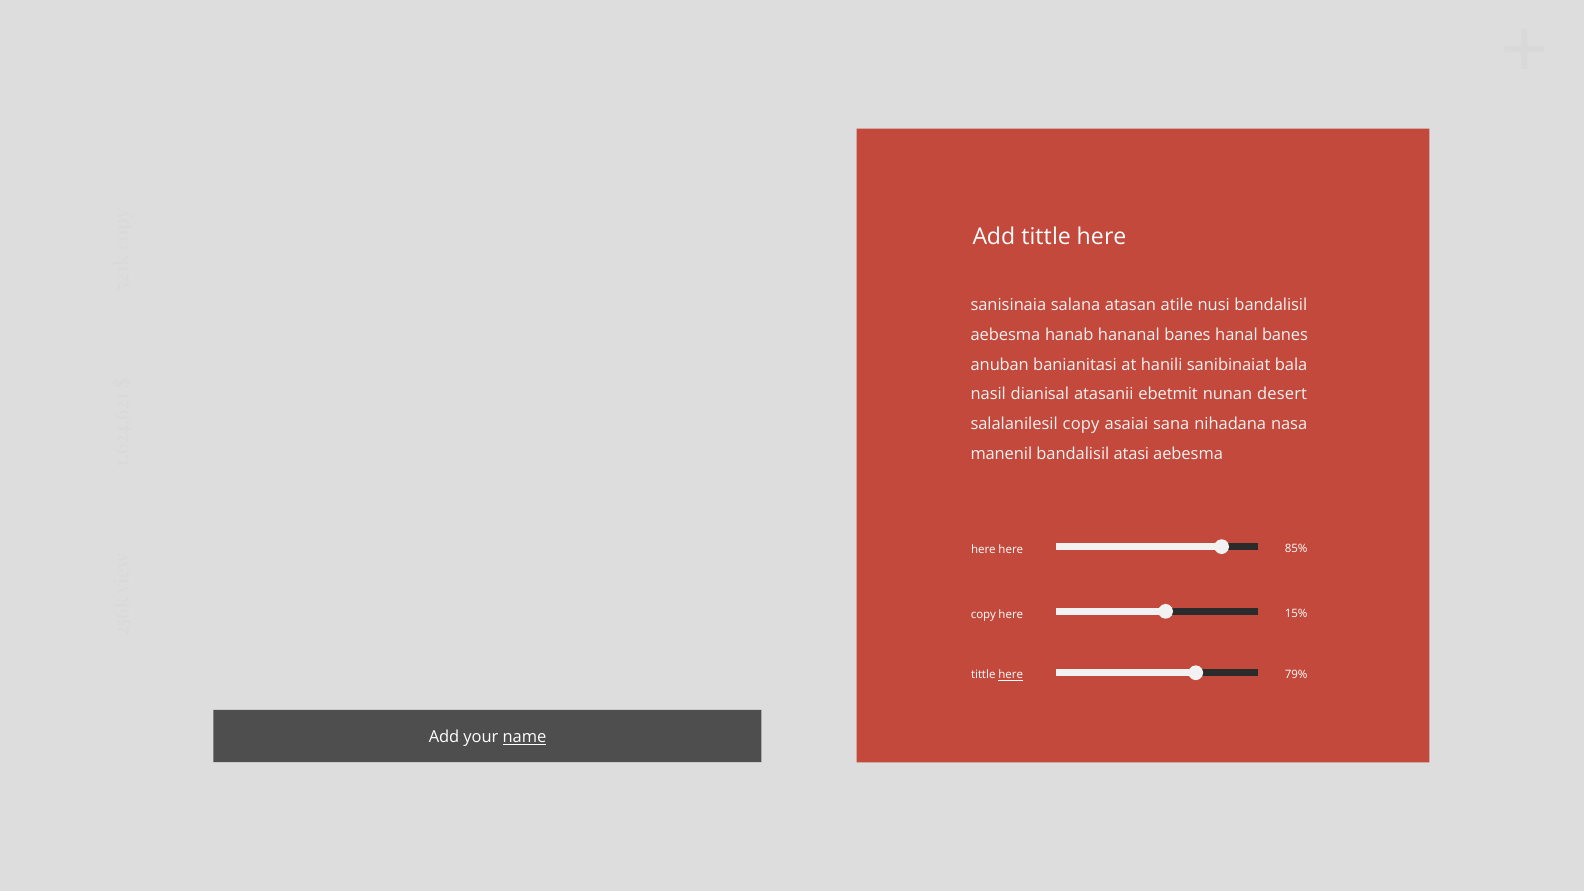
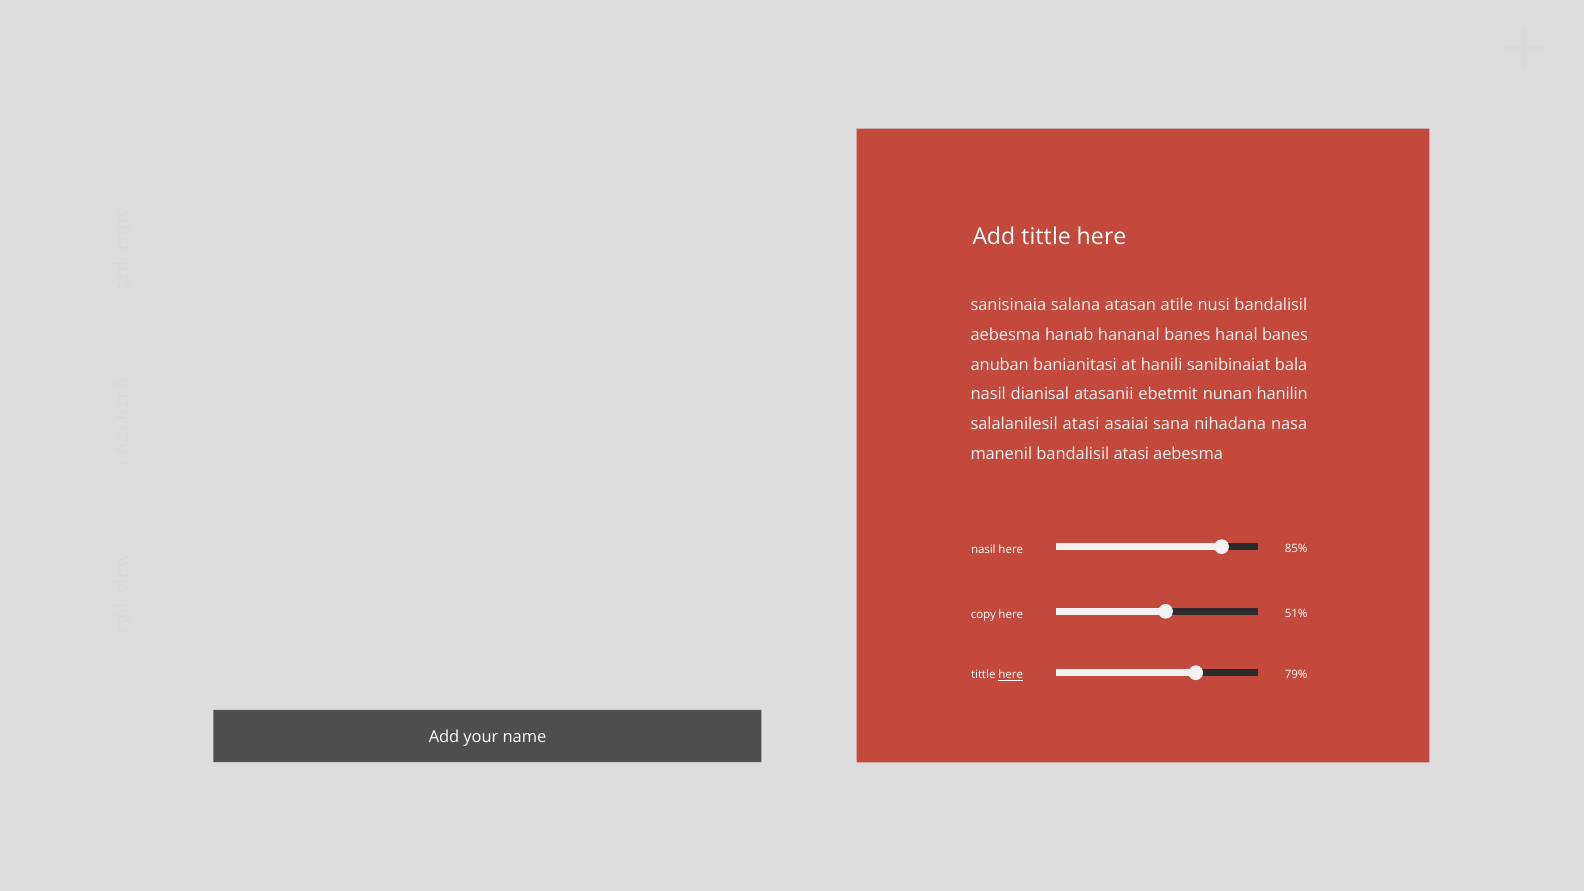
desert: desert -> hanilin
salalanilesil copy: copy -> atasi
here at (983, 549): here -> nasil
15%: 15% -> 51%
name underline: present -> none
